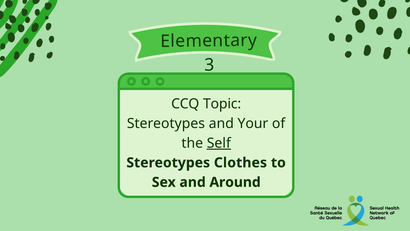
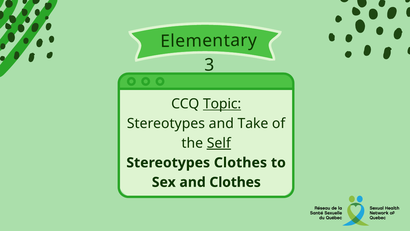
Topic underline: none -> present
Your: Your -> Take
and Around: Around -> Clothes
